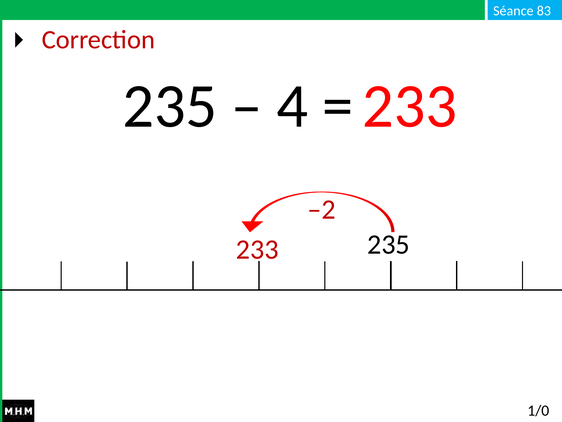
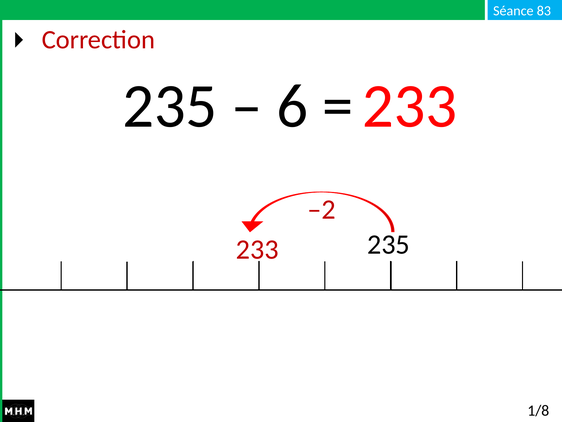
4: 4 -> 6
1/0: 1/0 -> 1/8
